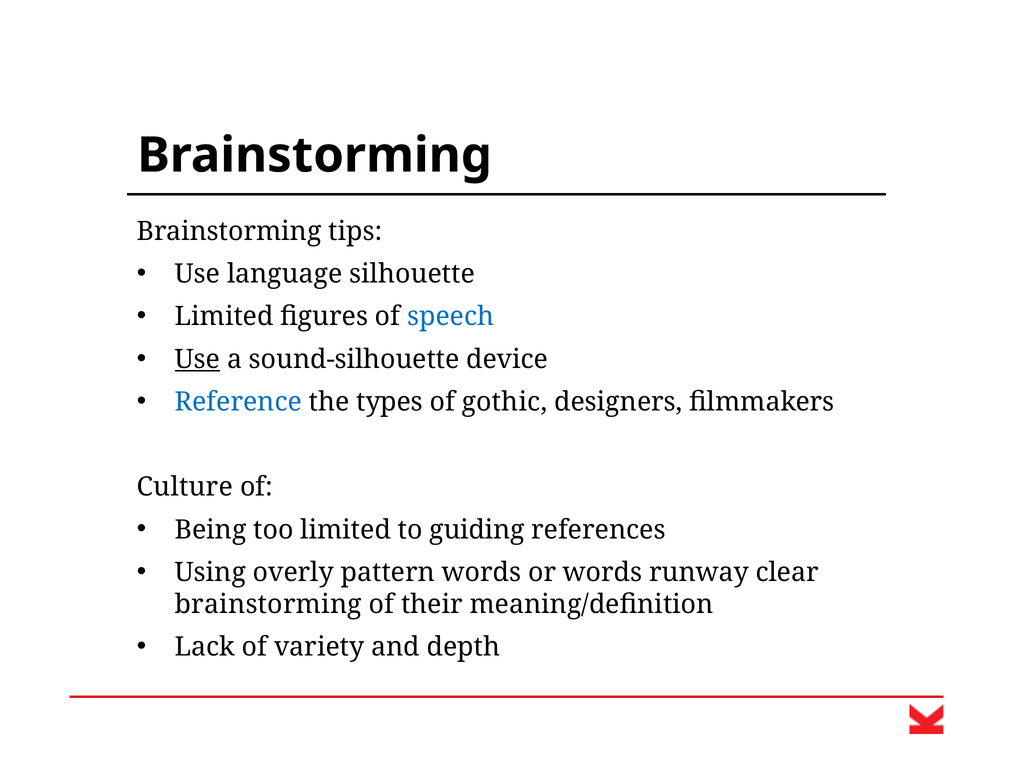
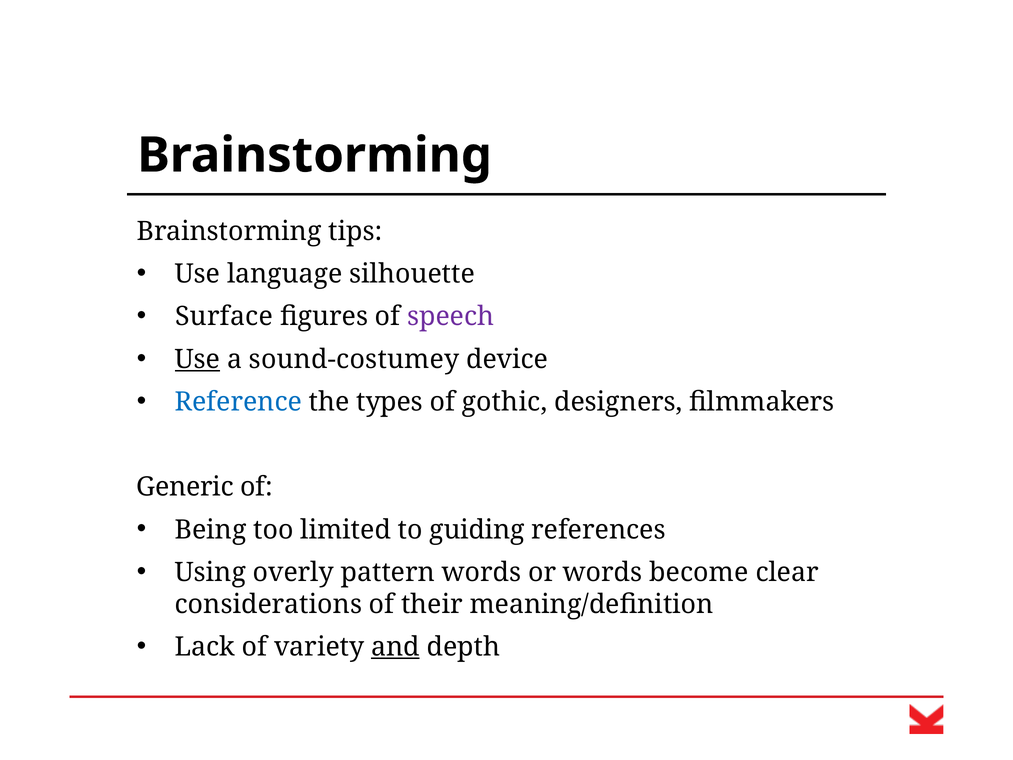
Limited at (224, 317): Limited -> Surface
speech colour: blue -> purple
sound-silhouette: sound-silhouette -> sound-costumey
Culture: Culture -> Generic
runway: runway -> become
brainstorming at (268, 604): brainstorming -> considerations
and underline: none -> present
